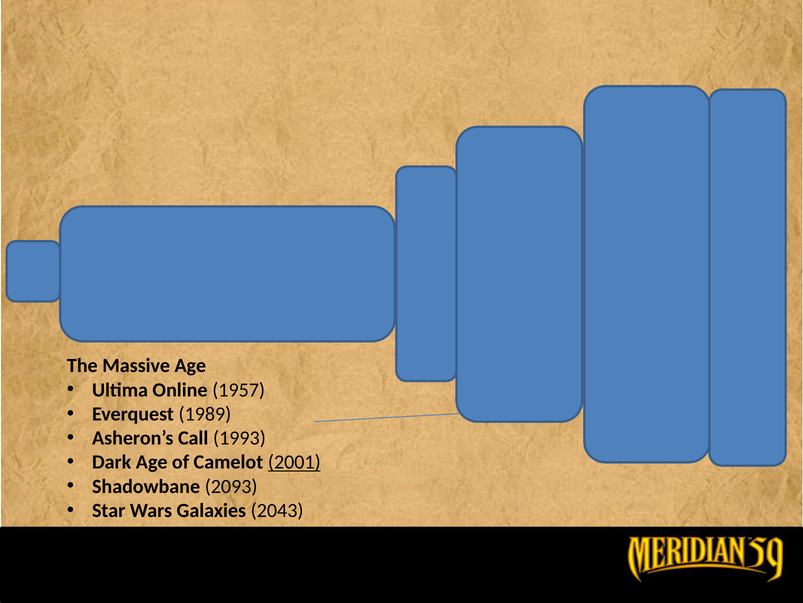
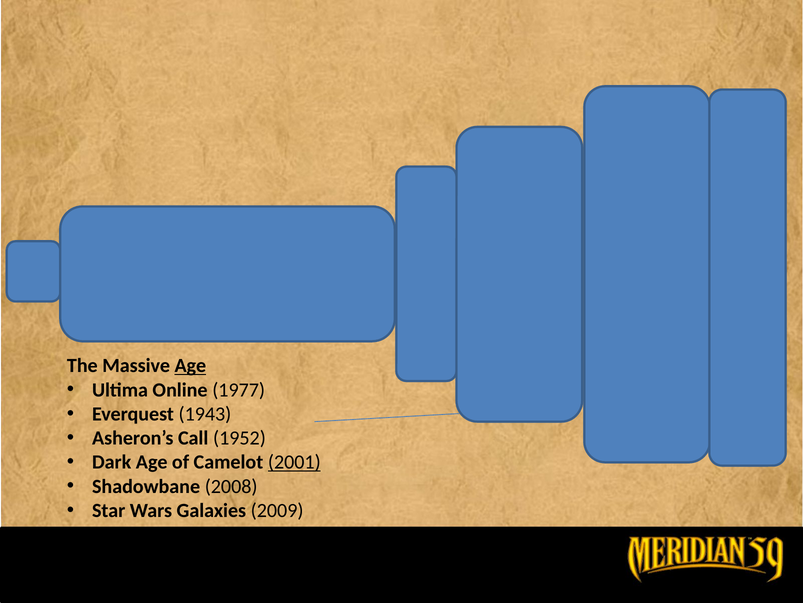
Age at (190, 365) underline: none -> present
1957: 1957 -> 1977
1989: 1989 -> 1943
1993: 1993 -> 1952
2093: 2093 -> 2008
2043: 2043 -> 2009
